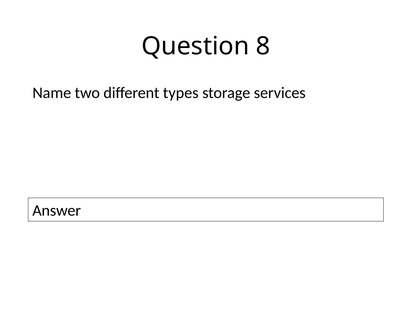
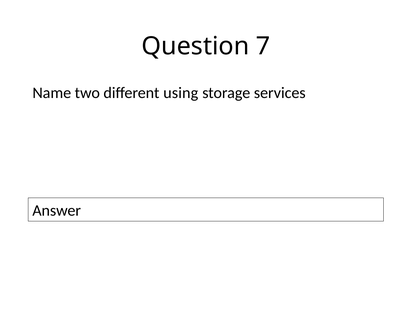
8: 8 -> 7
types: types -> using
